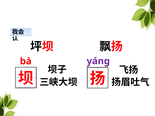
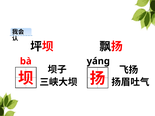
yáng colour: purple -> black
